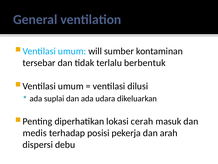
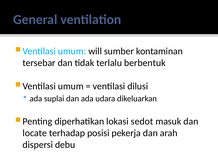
cerah: cerah -> sedot
medis: medis -> locate
